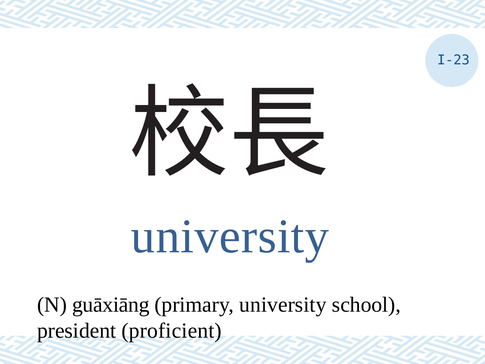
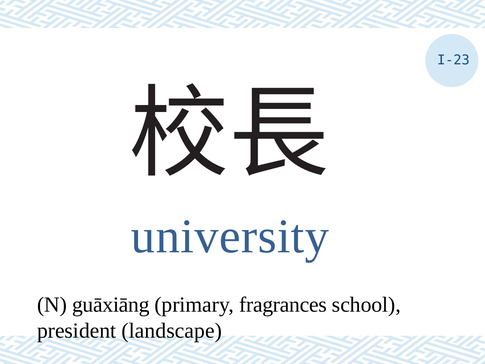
primary university: university -> fragrances
proficient: proficient -> landscape
